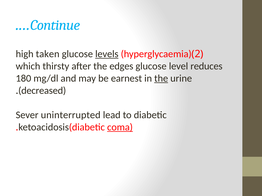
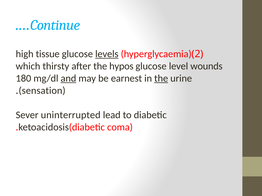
taken: taken -> tissue
edges: edges -> hypos
reduces: reduces -> wounds
and underline: none -> present
decreased: decreased -> sensation
coma underline: present -> none
